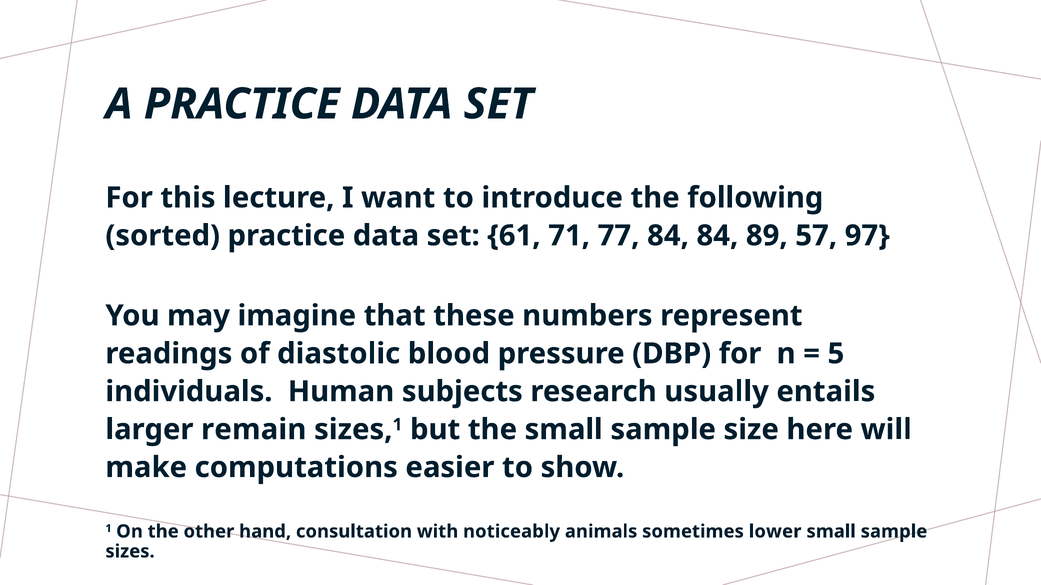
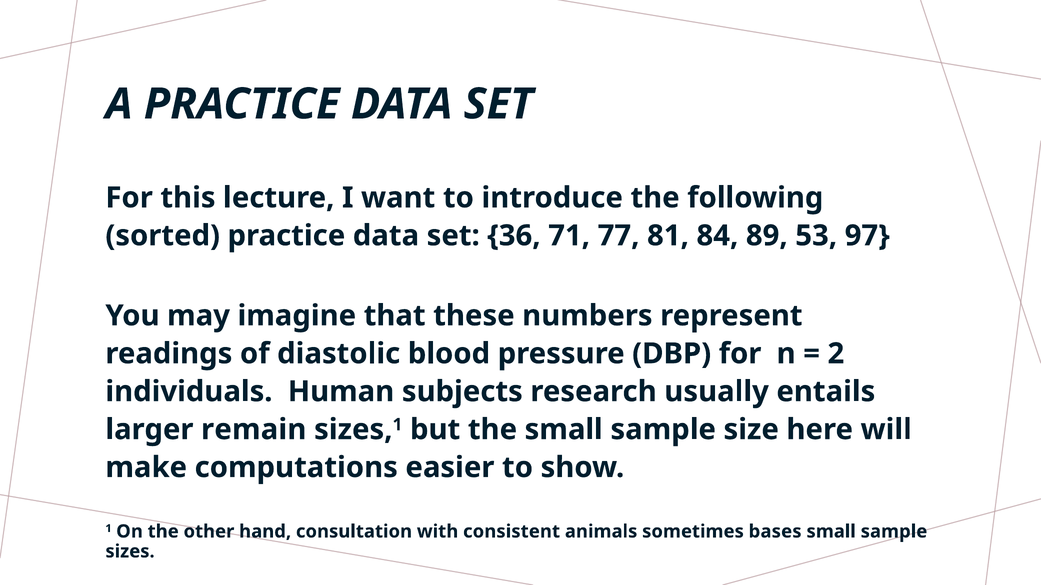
61: 61 -> 36
77 84: 84 -> 81
57: 57 -> 53
5: 5 -> 2
noticeably: noticeably -> consistent
lower: lower -> bases
